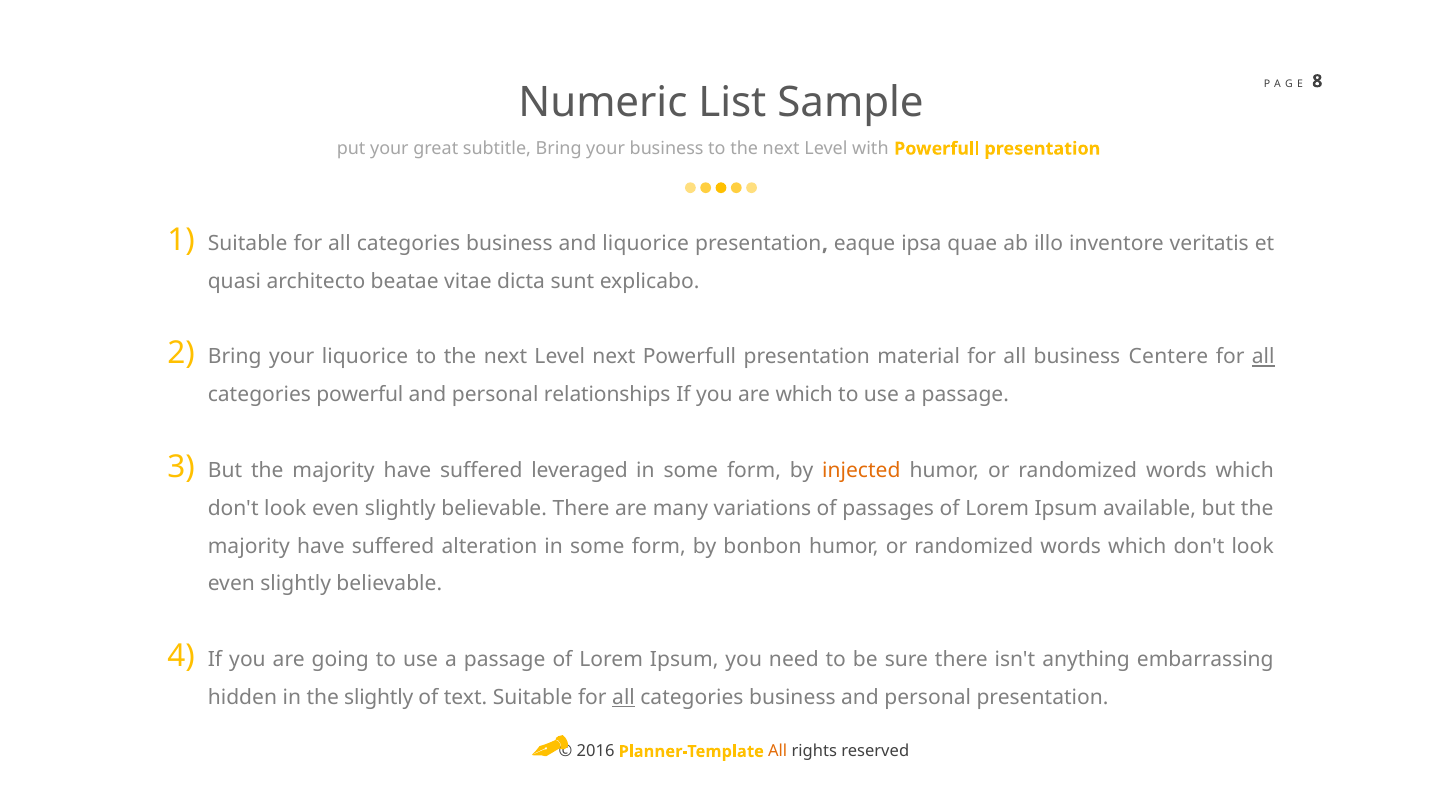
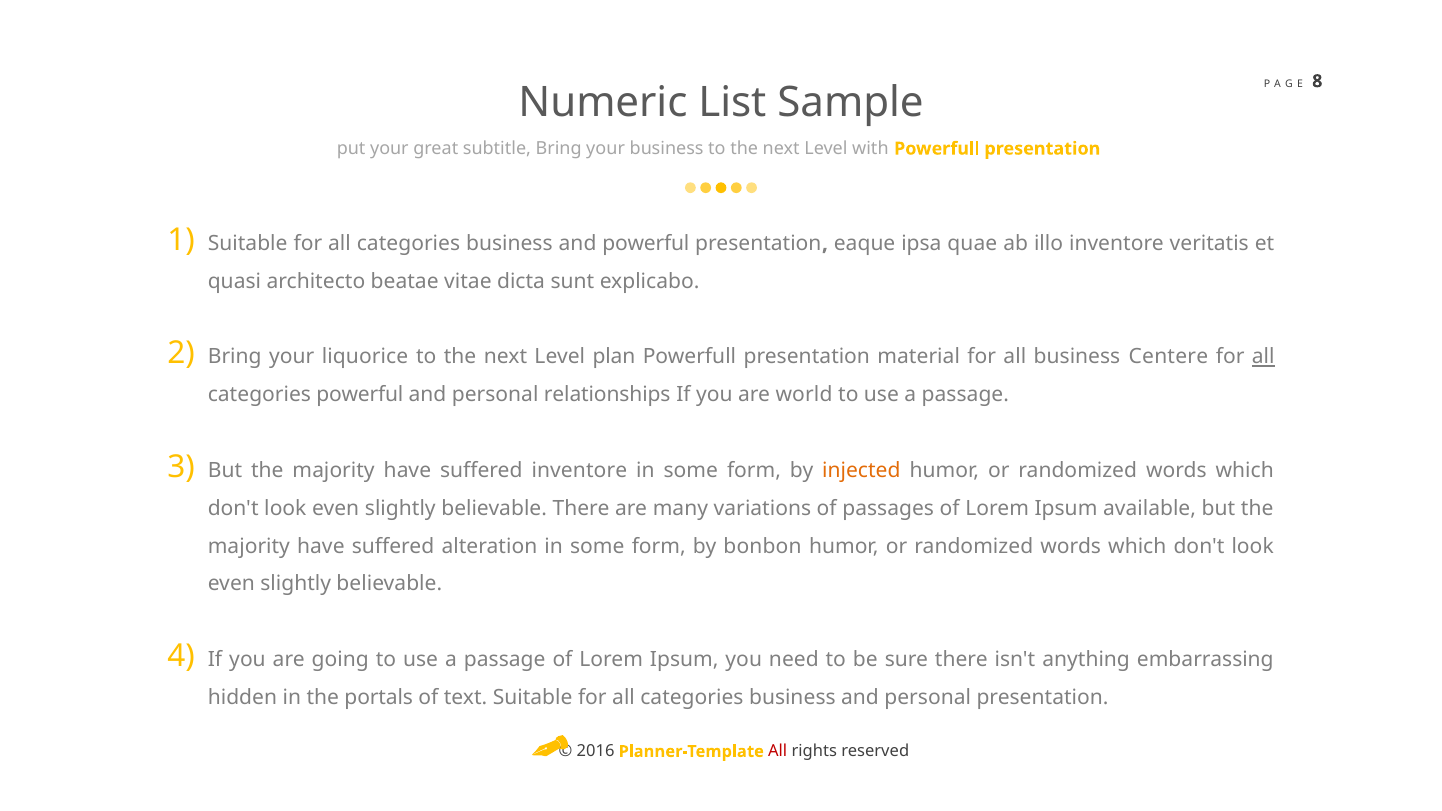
and liquorice: liquorice -> powerful
Level next: next -> plan
are which: which -> world
suffered leveraged: leveraged -> inventore
the slightly: slightly -> portals
all at (624, 698) underline: present -> none
All at (778, 752) colour: orange -> red
